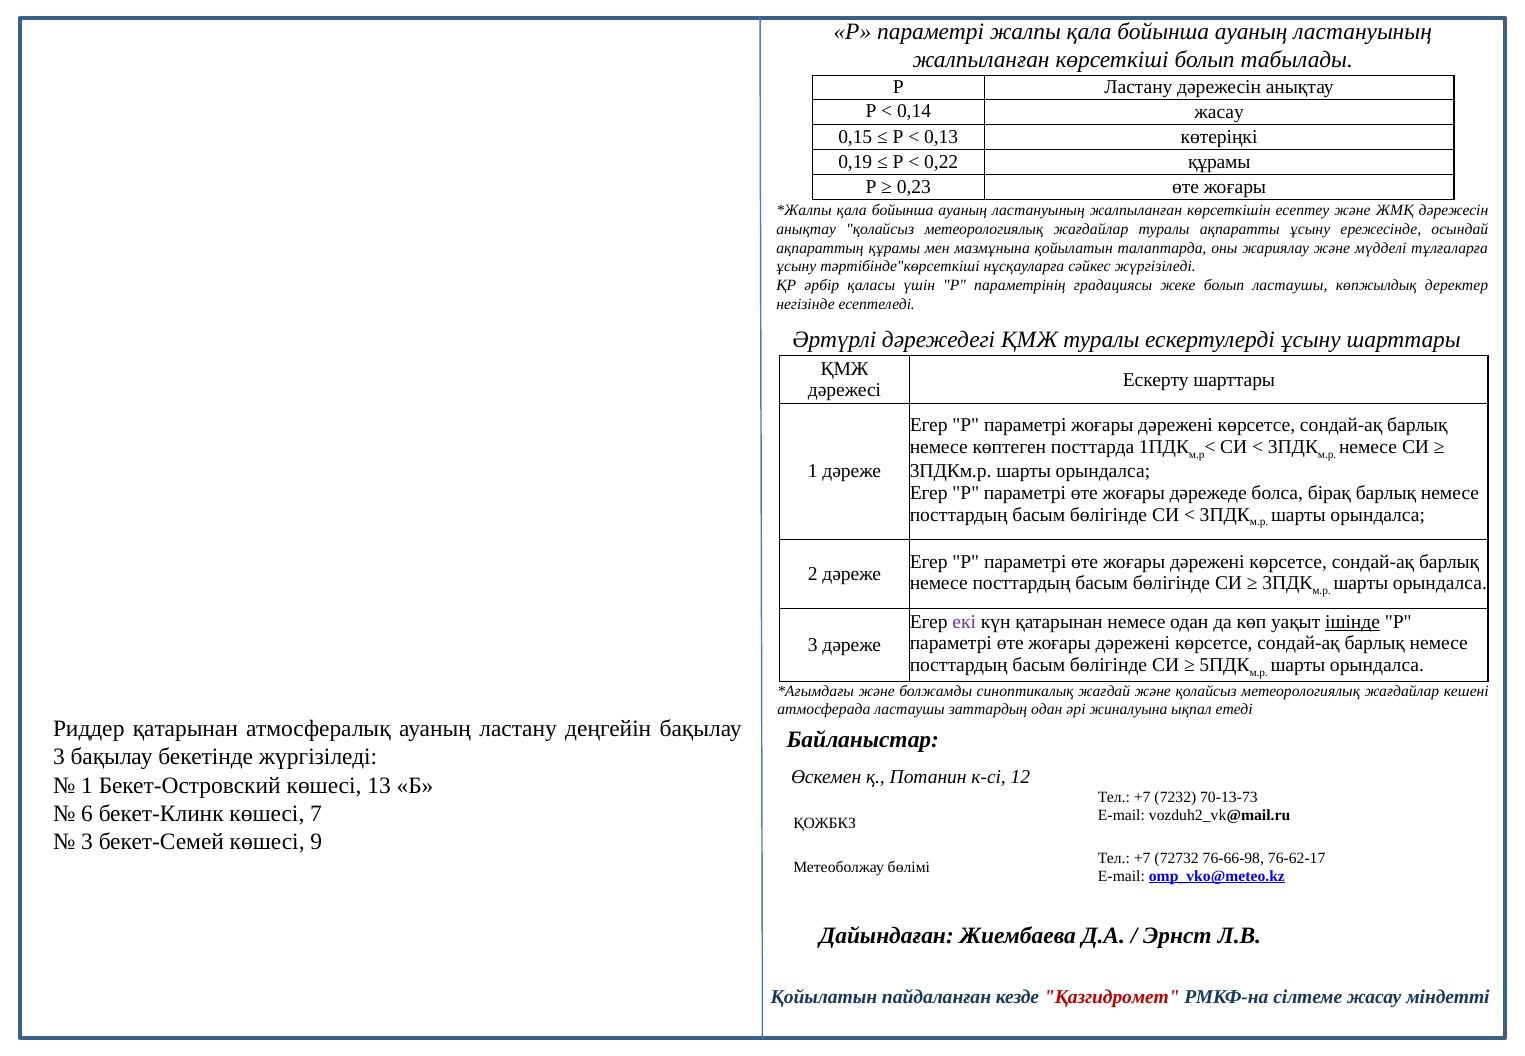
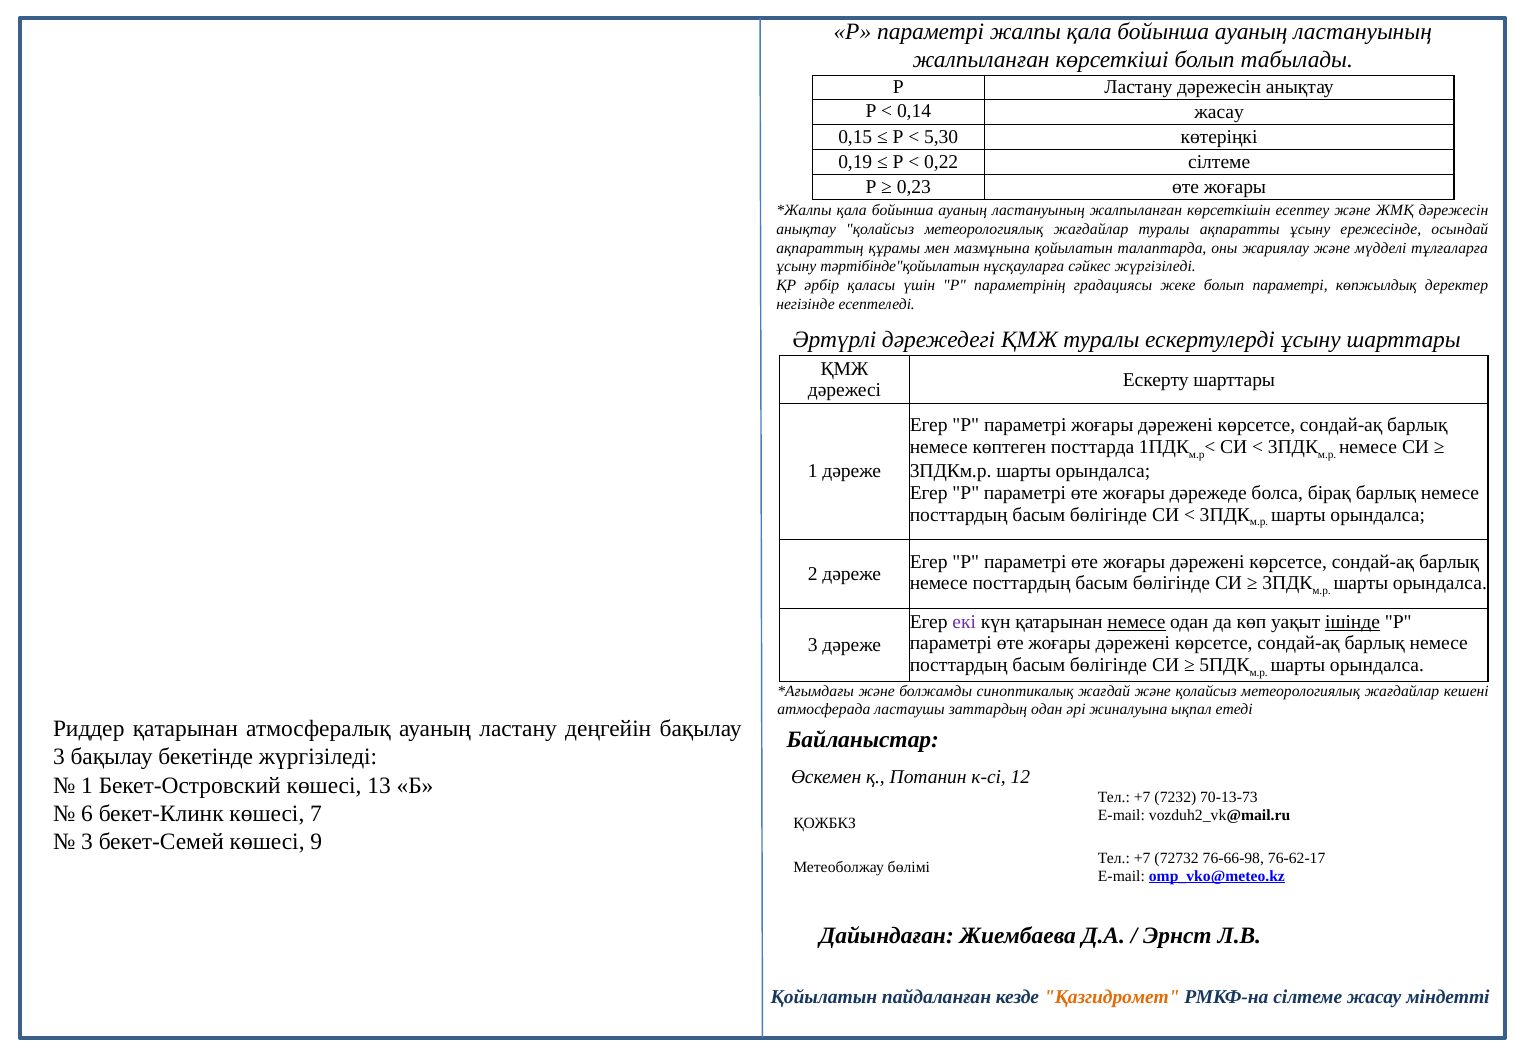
0,13: 0,13 -> 5,30
0,22 құрамы: құрамы -> сілтеме
тәртібінде"көрсеткіші: тәртібінде"көрсеткіші -> тәртібінде"қойылатын
болып ластаушы: ластаушы -> параметрі
немесе at (1136, 622) underline: none -> present
Қазгидромет colour: red -> orange
